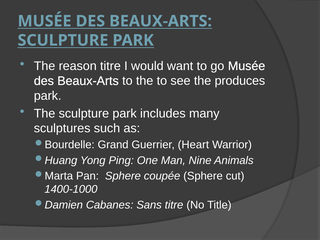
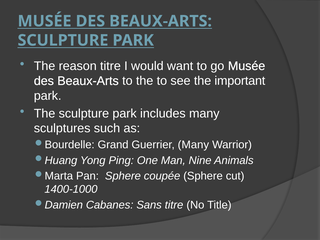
produces: produces -> important
Guerrier Heart: Heart -> Many
